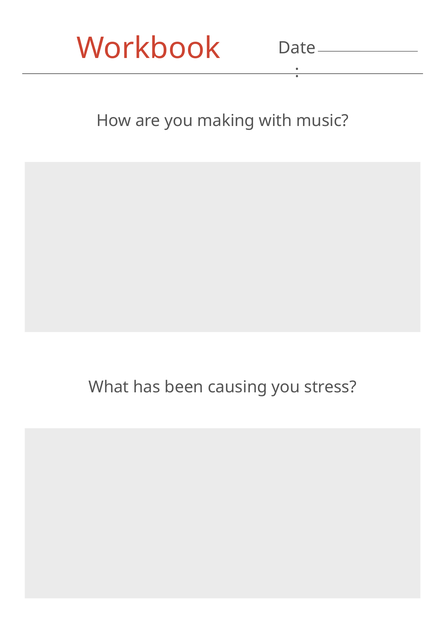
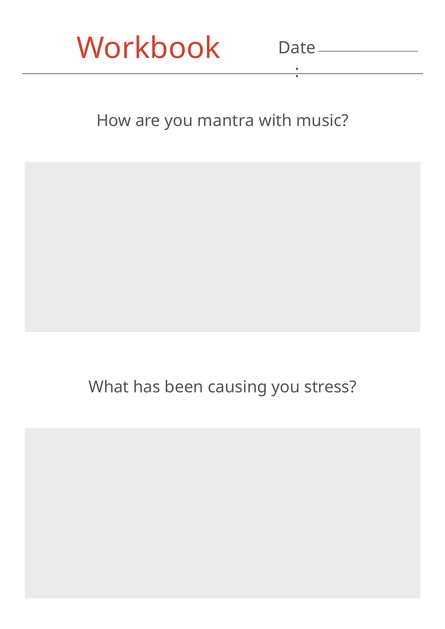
making: making -> mantra
